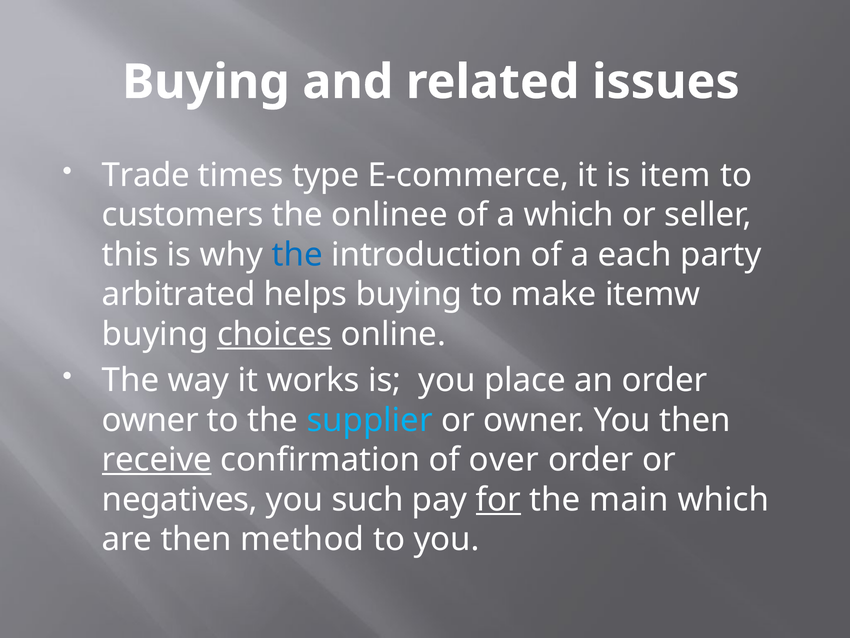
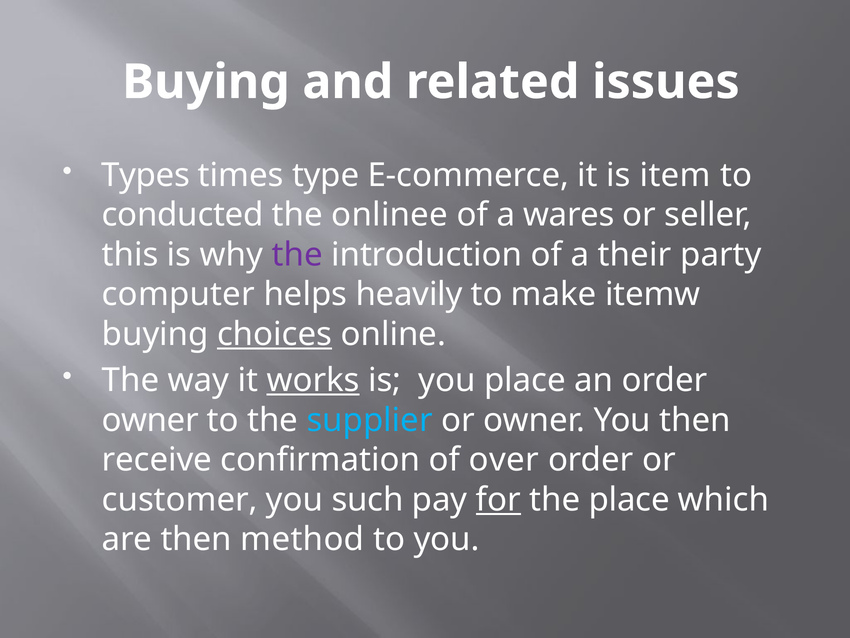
Trade: Trade -> Types
customers: customers -> conducted
a which: which -> wares
the at (297, 254) colour: blue -> purple
each: each -> their
arbitrated: arbitrated -> computer
helps buying: buying -> heavily
works underline: none -> present
receive underline: present -> none
negatives: negatives -> customer
the main: main -> place
